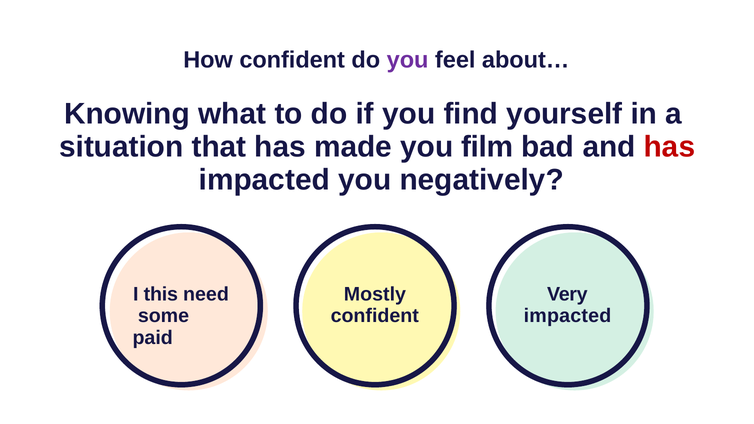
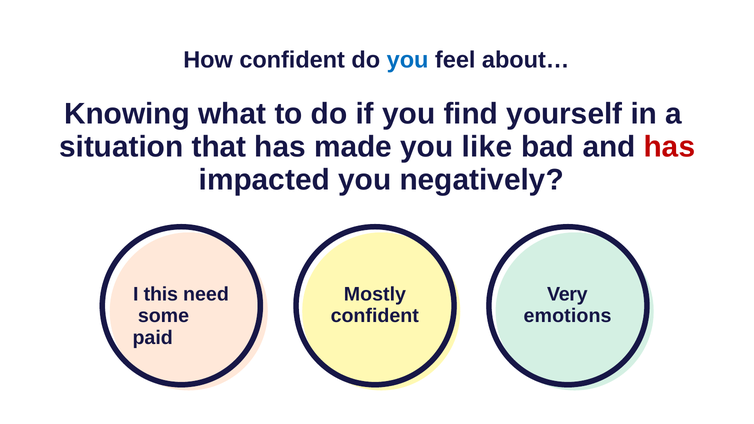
you at (408, 60) colour: purple -> blue
film: film -> like
impacted at (567, 316): impacted -> emotions
